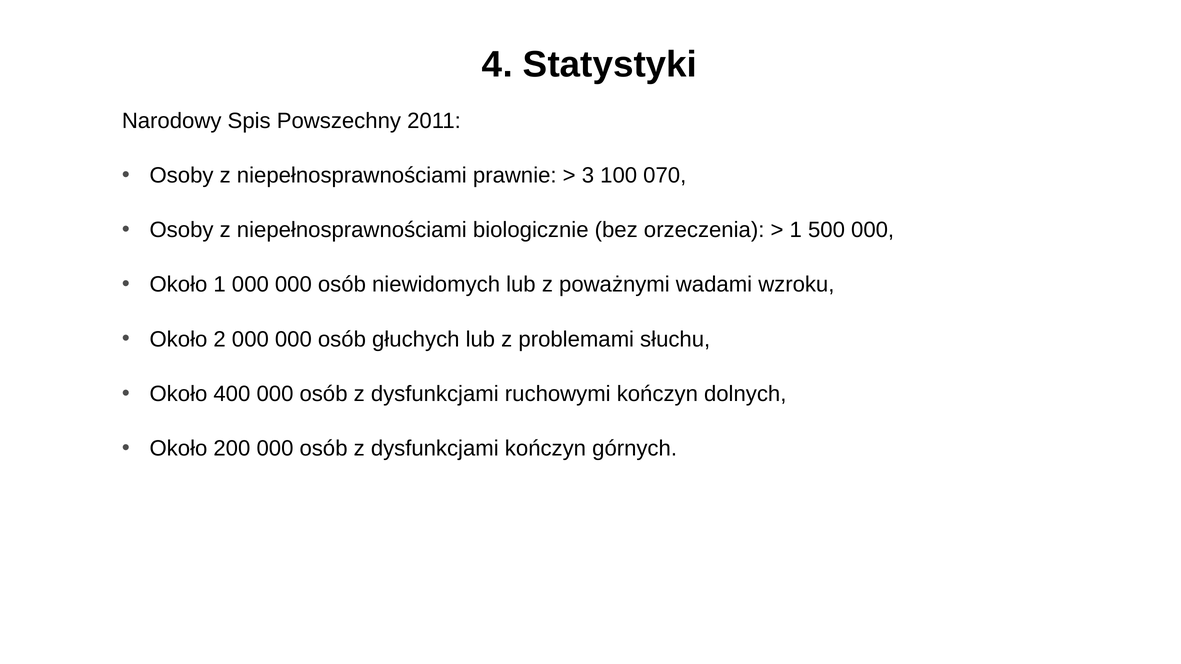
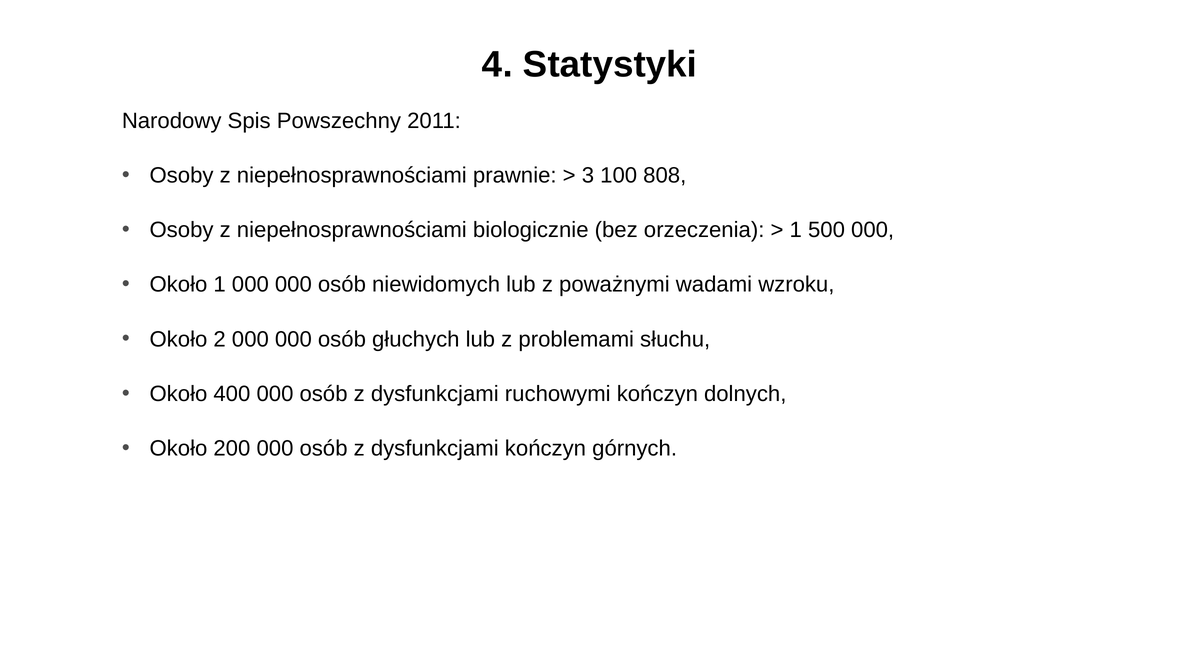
070: 070 -> 808
